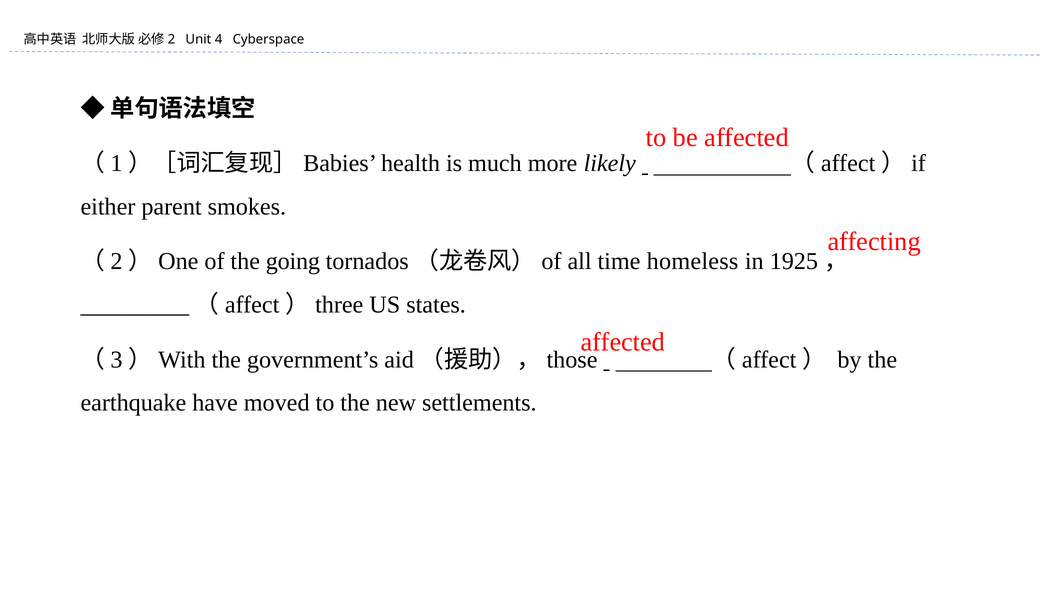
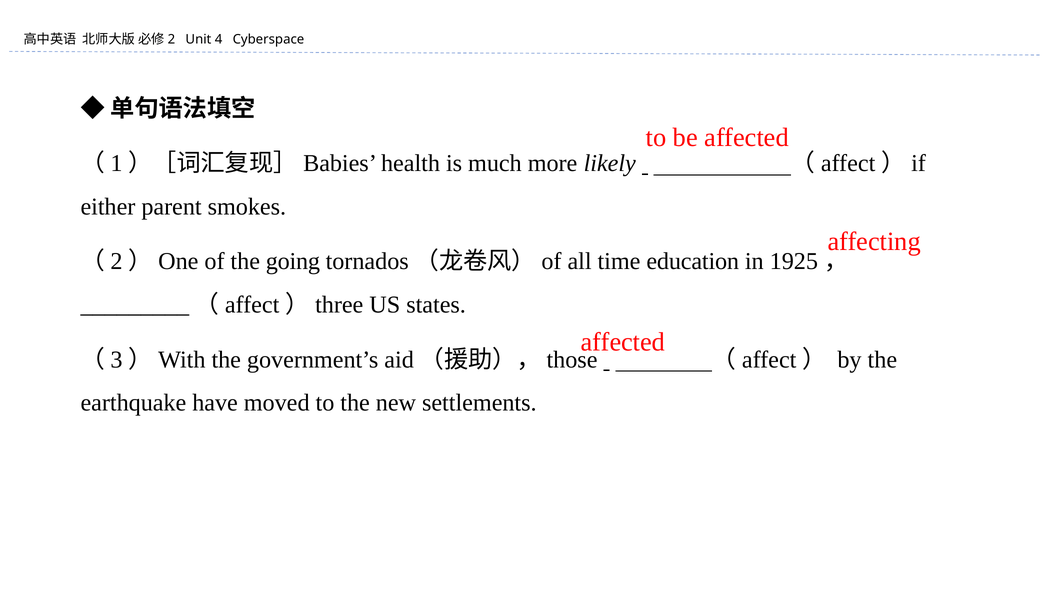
homeless: homeless -> education
